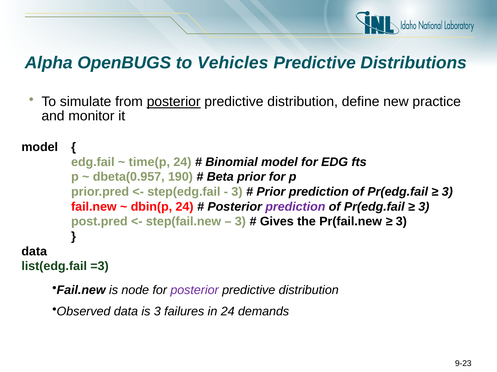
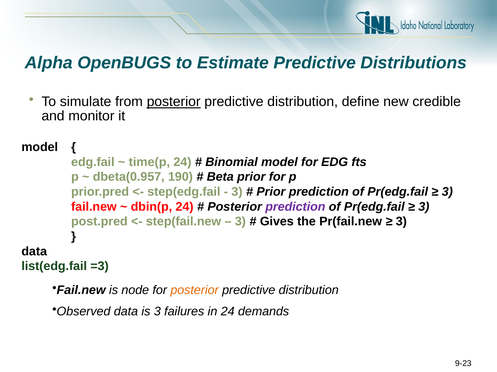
Vehicles: Vehicles -> Estimate
practice: practice -> credible
posterior at (195, 291) colour: purple -> orange
